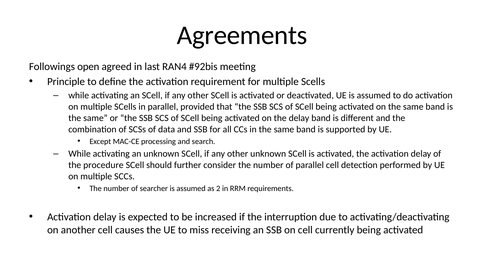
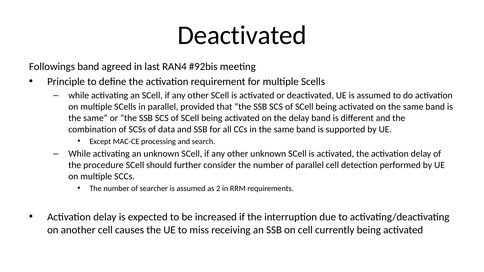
Agreements at (242, 35): Agreements -> Deactivated
Followings open: open -> band
